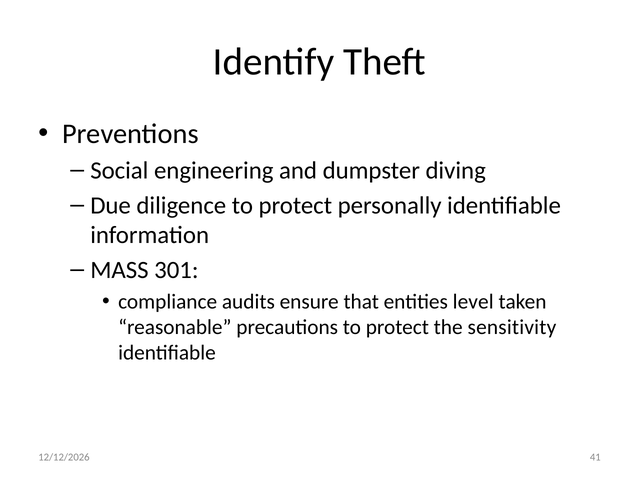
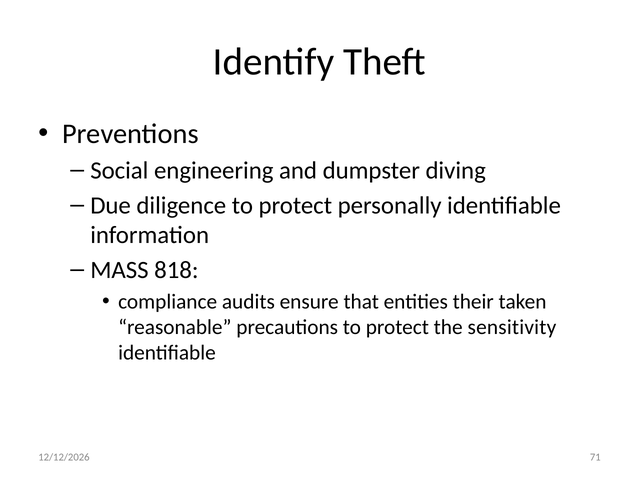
301: 301 -> 818
level: level -> their
41: 41 -> 71
